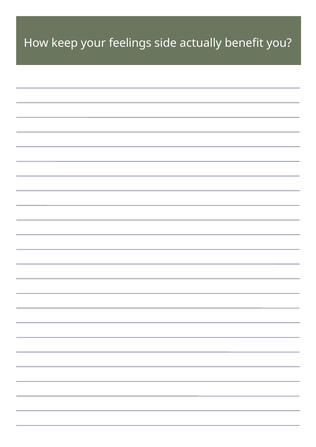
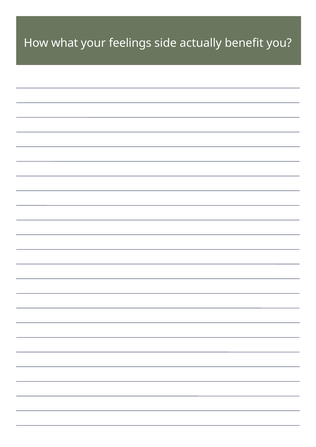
keep: keep -> what
